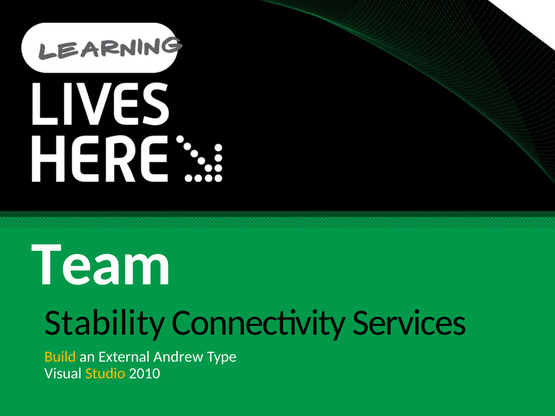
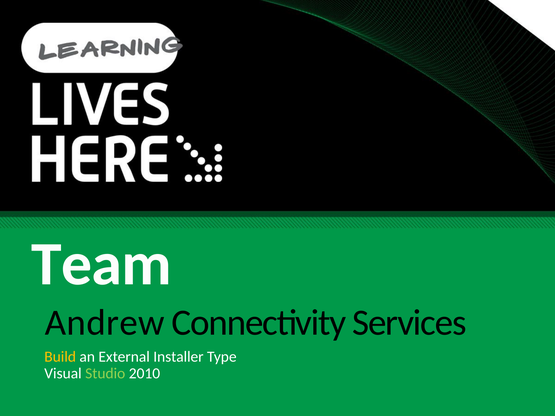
Stability: Stability -> Andrew
Andrew: Andrew -> Installer
Studio colour: yellow -> light green
